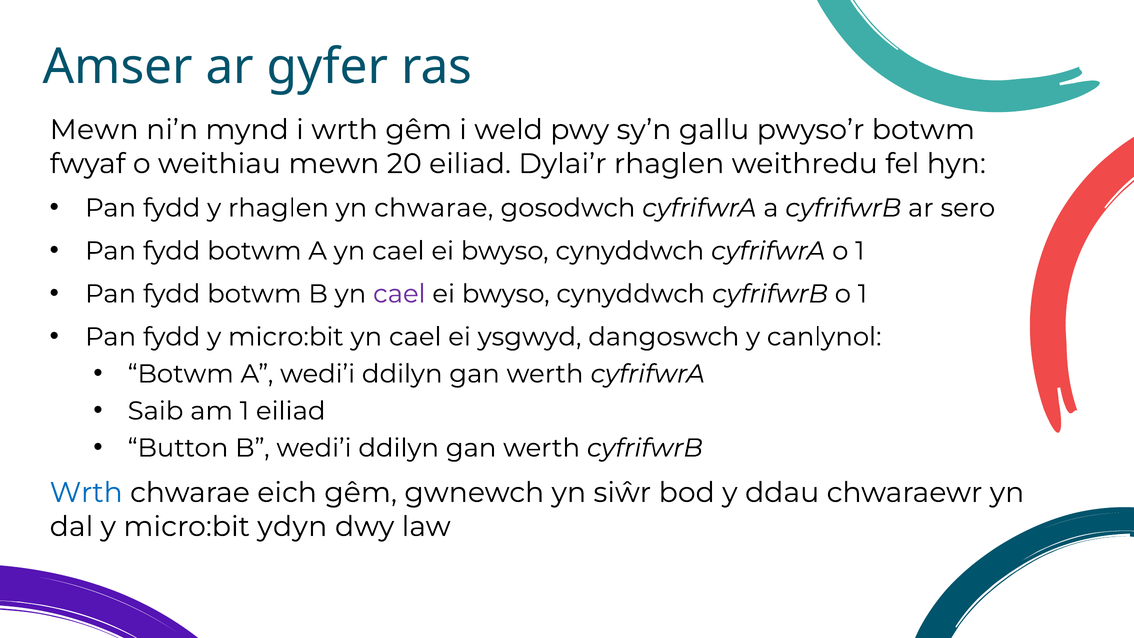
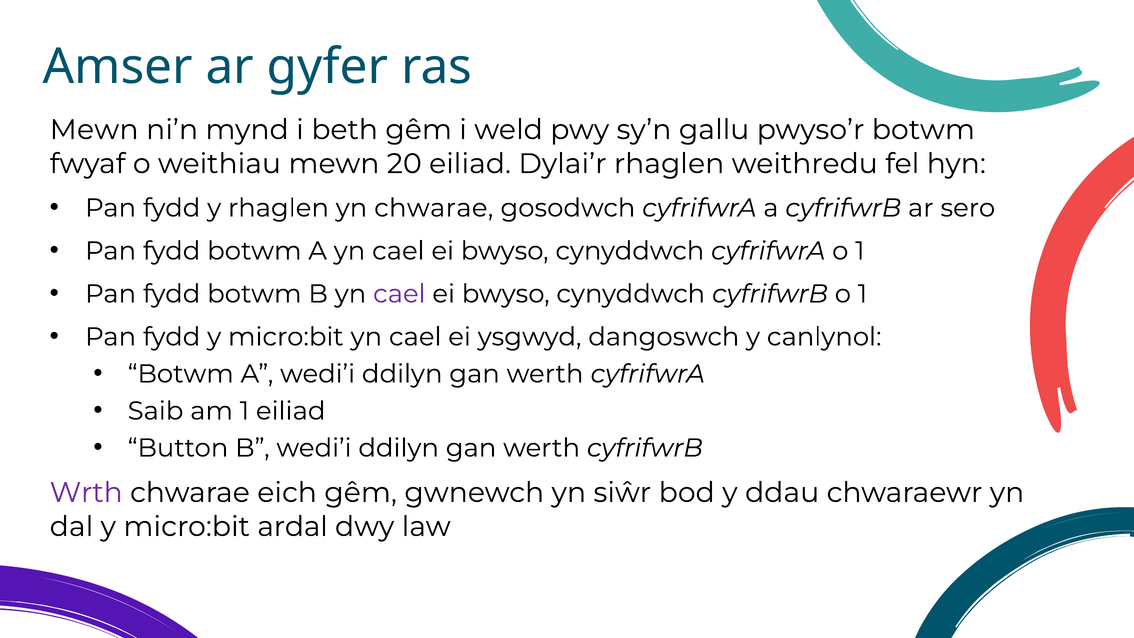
i wrth: wrth -> beth
Wrth at (86, 492) colour: blue -> purple
ydyn: ydyn -> ardal
